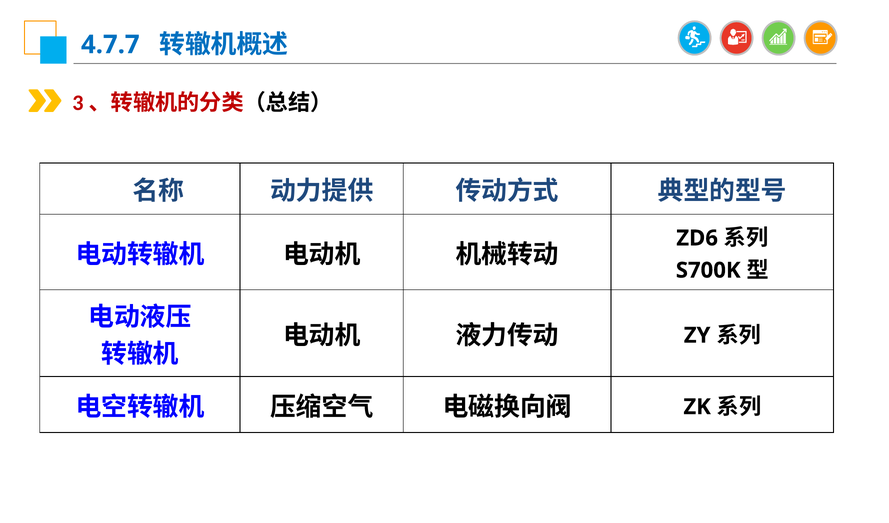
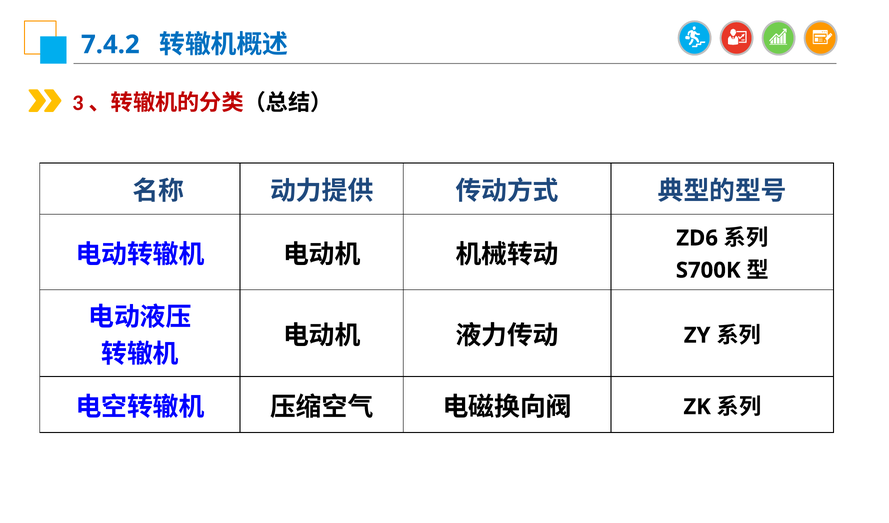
4.7.7: 4.7.7 -> 7.4.2
